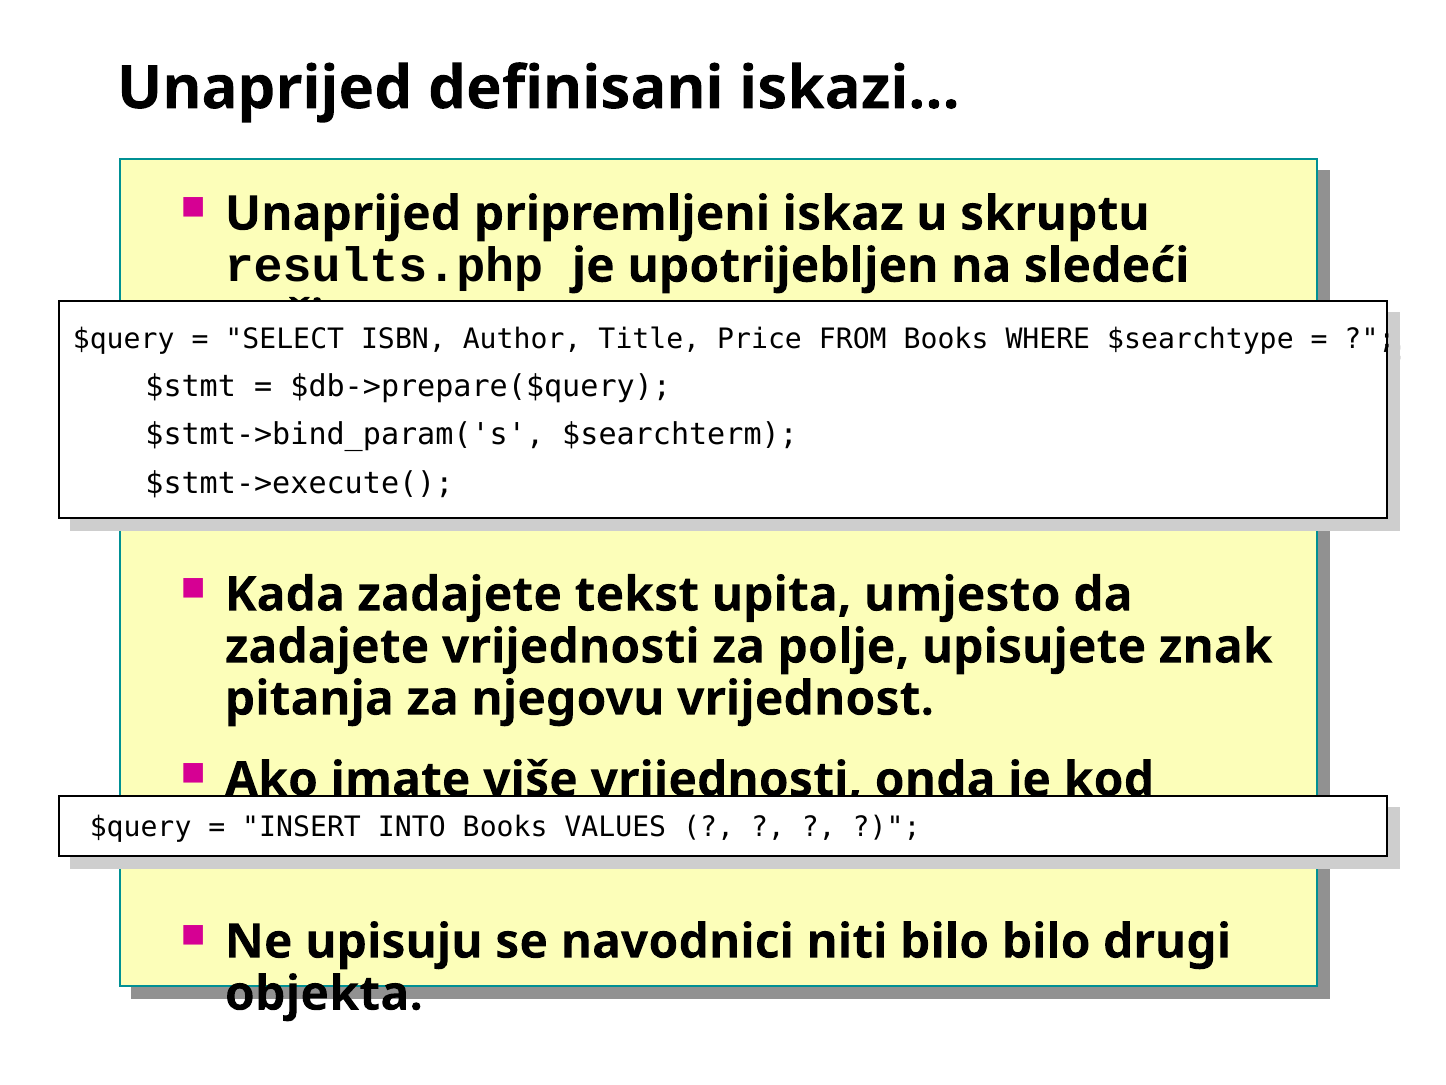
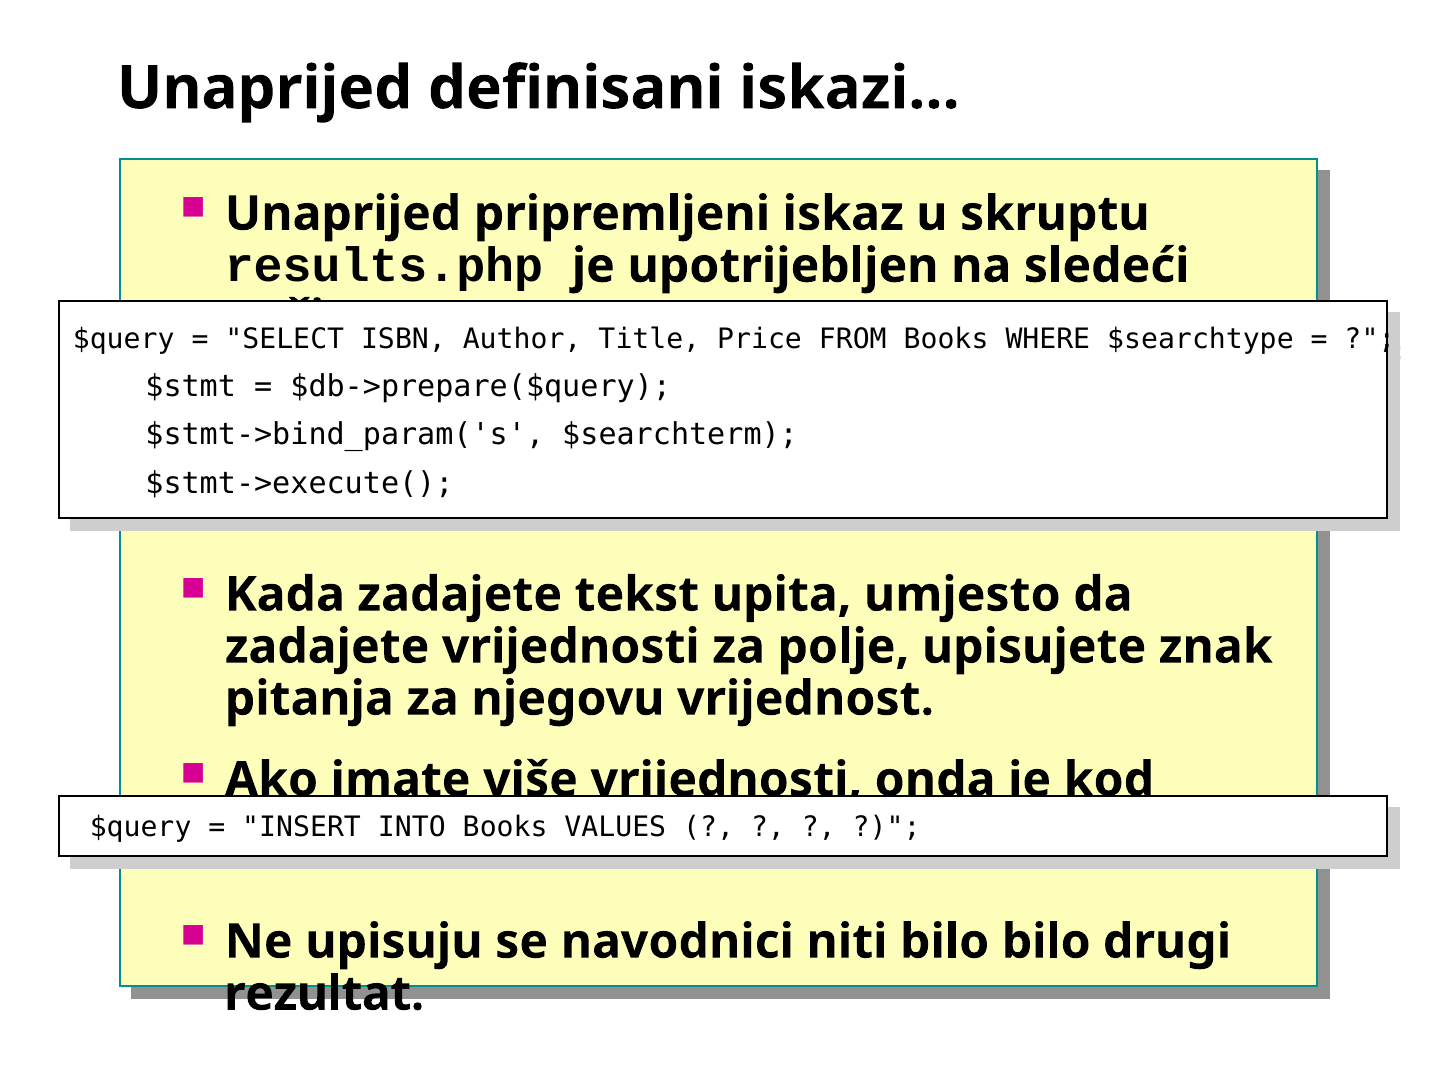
objekta: objekta -> rezultat
